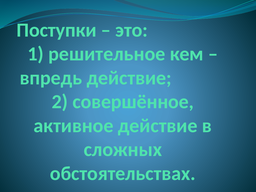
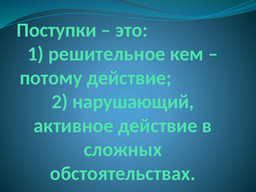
впредь: впредь -> потому
совершённое: совершённое -> нарушающий
